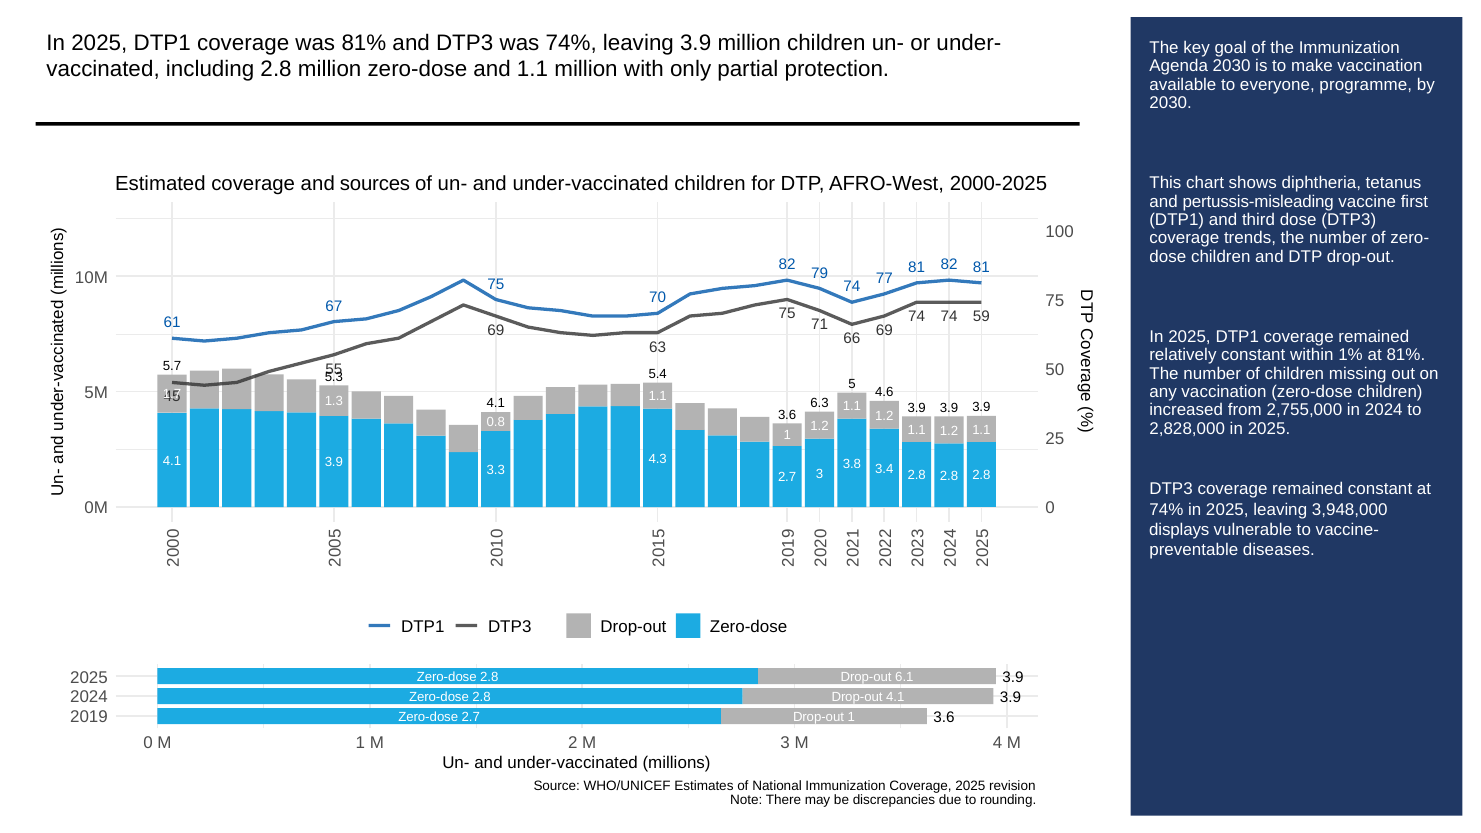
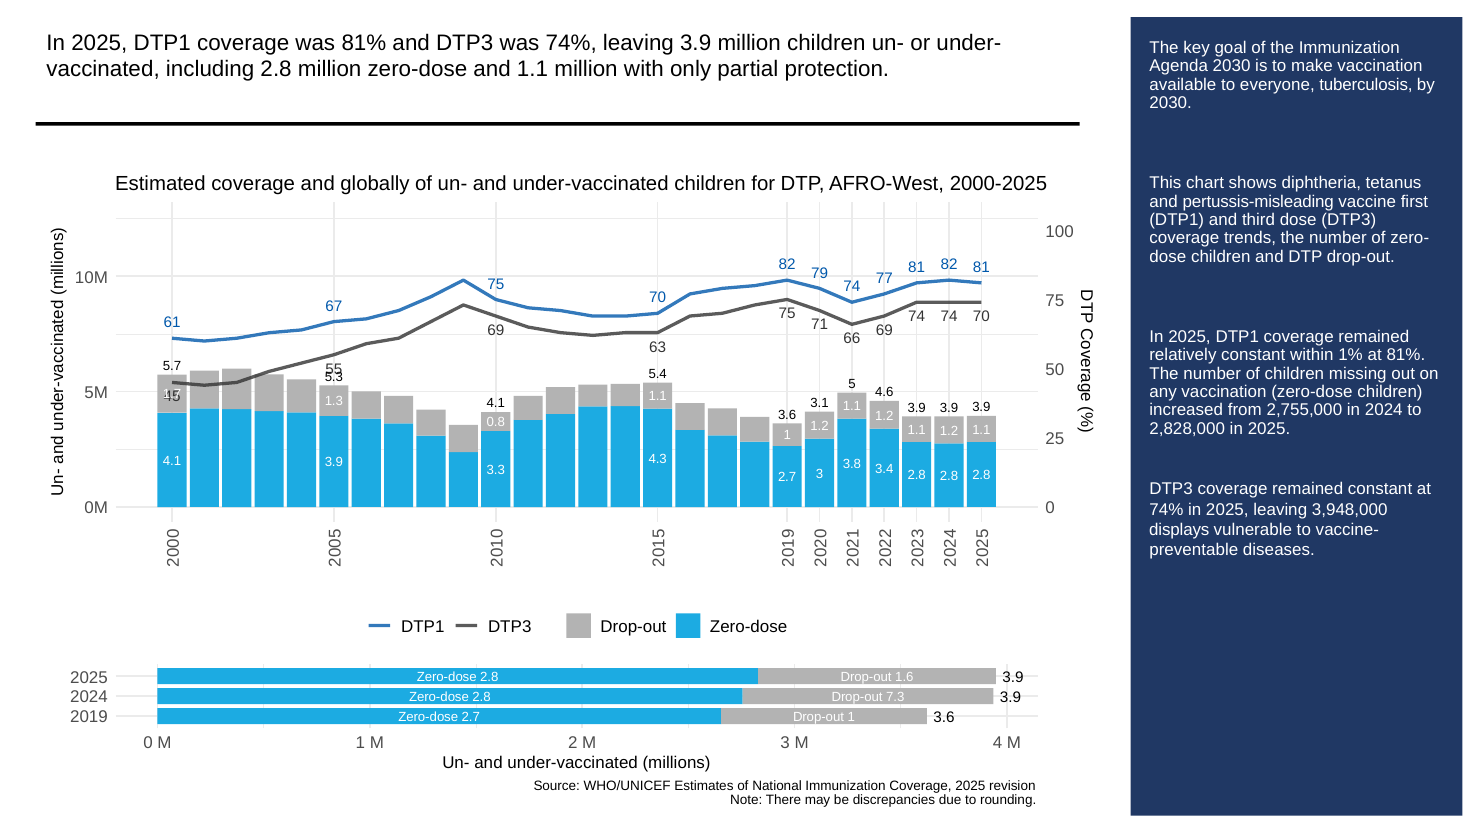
programme: programme -> tuberculosis
sources: sources -> globally
74 59: 59 -> 70
6.3: 6.3 -> 3.1
6.1: 6.1 -> 1.6
Drop-out 4.1: 4.1 -> 7.3
